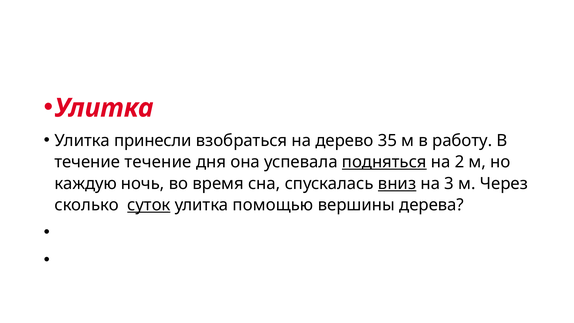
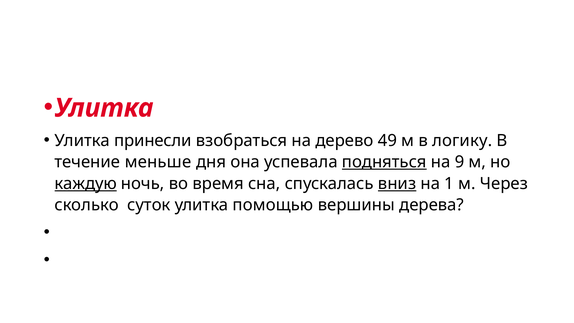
35: 35 -> 49
работу: работу -> логику
течение течение: течение -> меньше
2: 2 -> 9
каждую underline: none -> present
3: 3 -> 1
суток underline: present -> none
